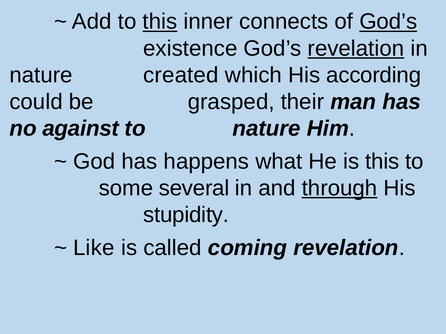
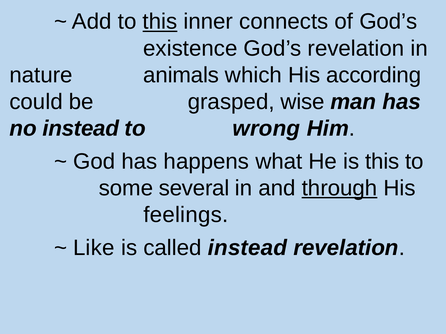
God’s at (388, 22) underline: present -> none
revelation at (356, 48) underline: present -> none
created: created -> animals
their: their -> wise
no against: against -> instead
to nature: nature -> wrong
stupidity: stupidity -> feelings
called coming: coming -> instead
